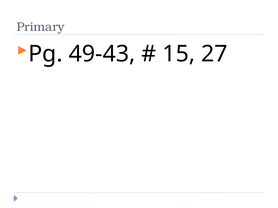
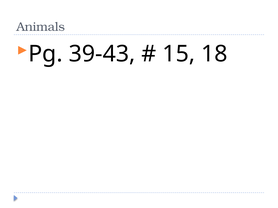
Primary: Primary -> Animals
49-43: 49-43 -> 39-43
27: 27 -> 18
